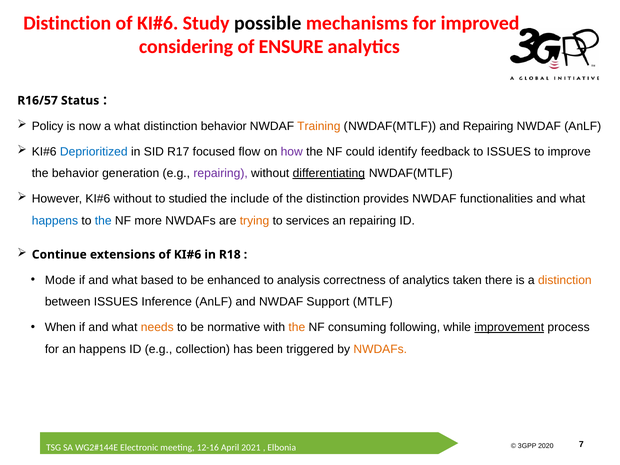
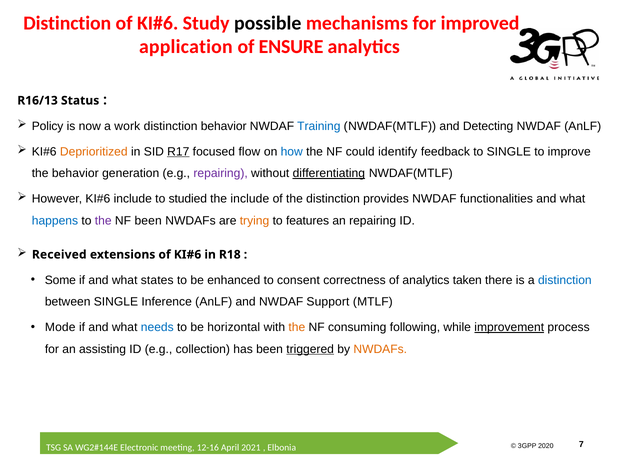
considering: considering -> application
R16/57: R16/57 -> R16/13
a what: what -> work
Training colour: orange -> blue
and Repairing: Repairing -> Detecting
Deprioritized colour: blue -> orange
R17 underline: none -> present
how colour: purple -> blue
to ISSUES: ISSUES -> SINGLE
without at (133, 199): without -> include
the at (103, 221) colour: blue -> purple
NF more: more -> been
services: services -> features
Continue: Continue -> Received
Mode: Mode -> Some
based: based -> states
analysis: analysis -> consent
distinction at (565, 280) colour: orange -> blue
between ISSUES: ISSUES -> SINGLE
When: When -> Mode
needs colour: orange -> blue
normative: normative -> horizontal
an happens: happens -> assisting
triggered underline: none -> present
